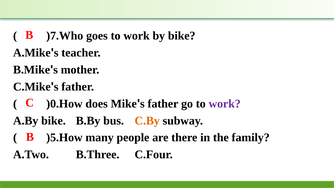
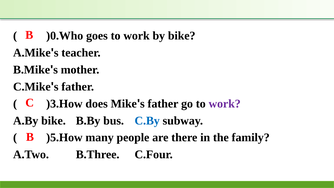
)7.Who: )7.Who -> )0.Who
)0.How: )0.How -> )3.How
C.By colour: orange -> blue
